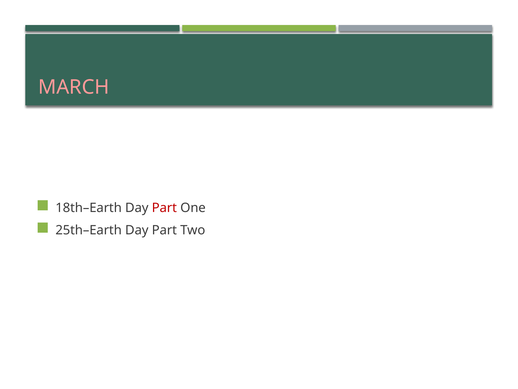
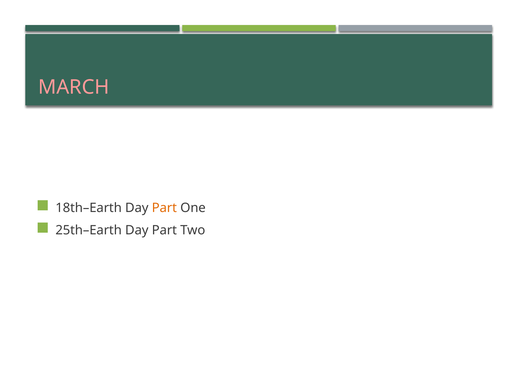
Part at (164, 207) colour: red -> orange
